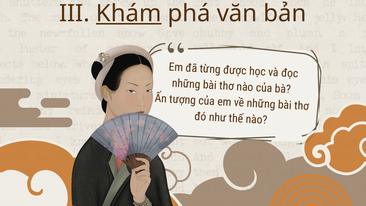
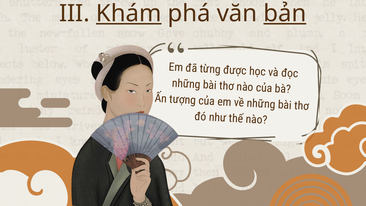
bản underline: none -> present
